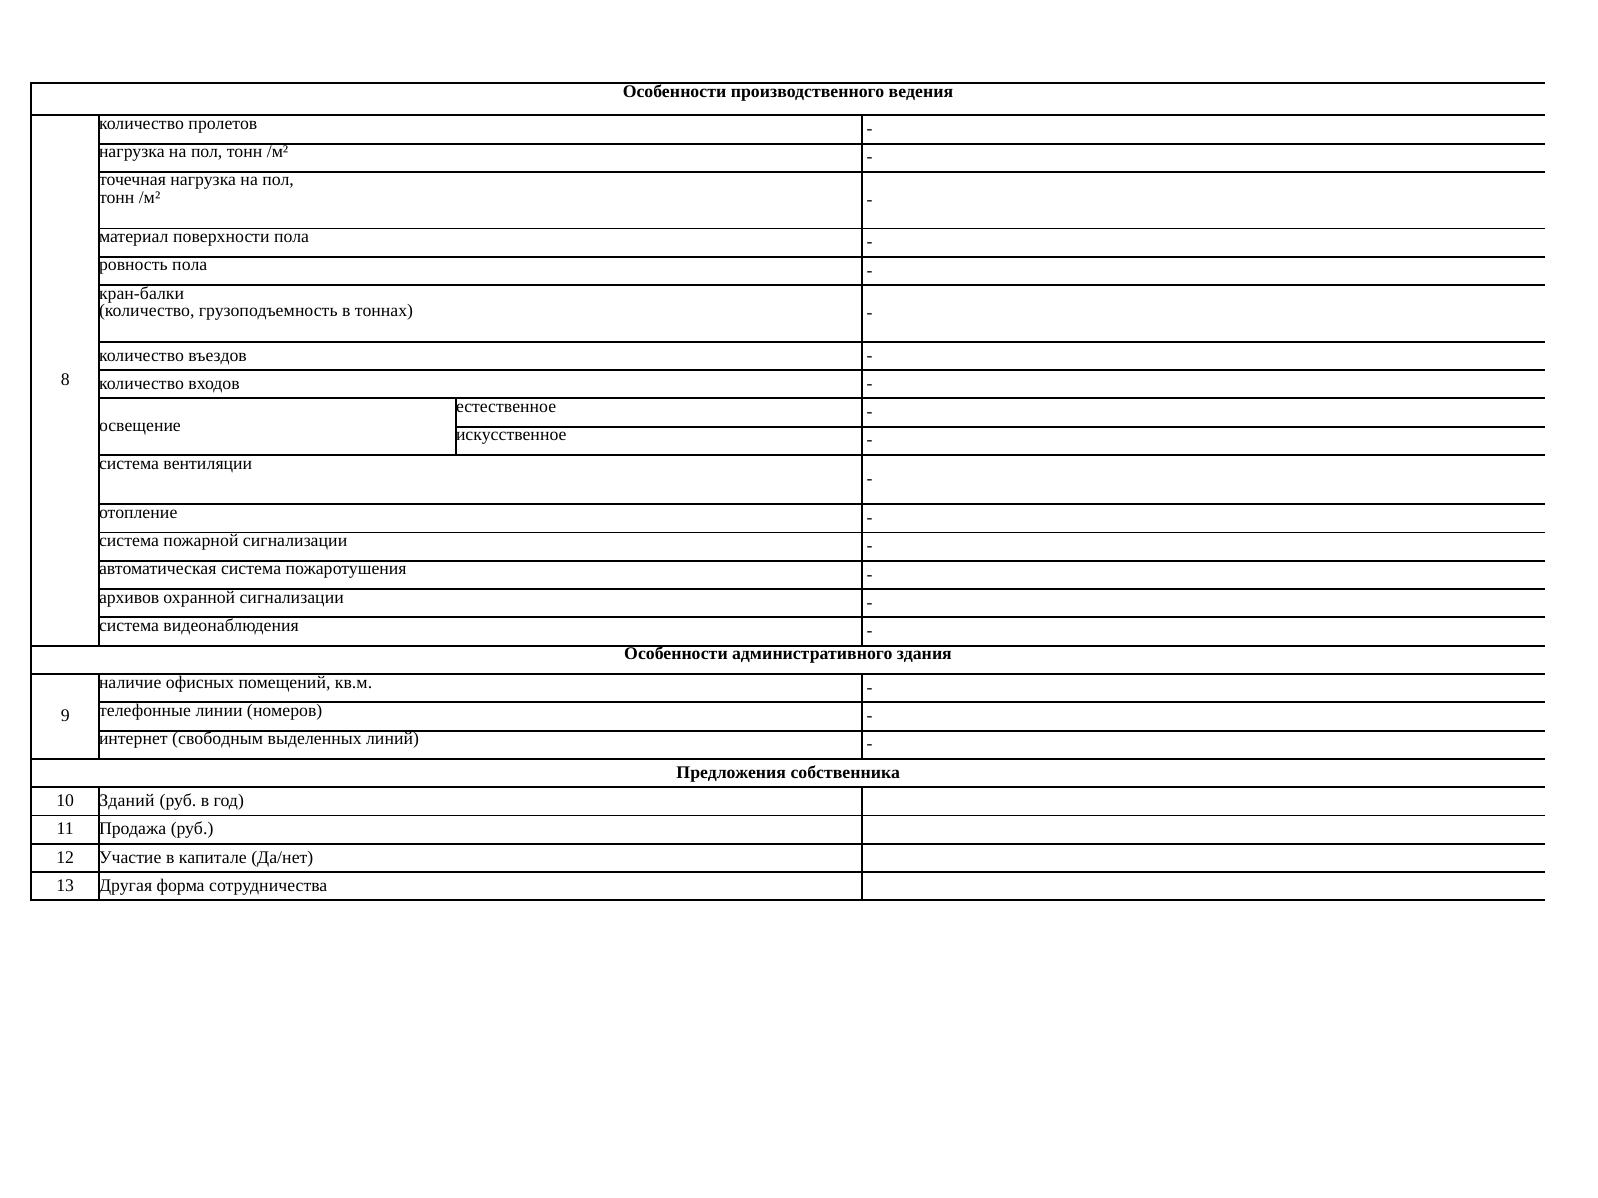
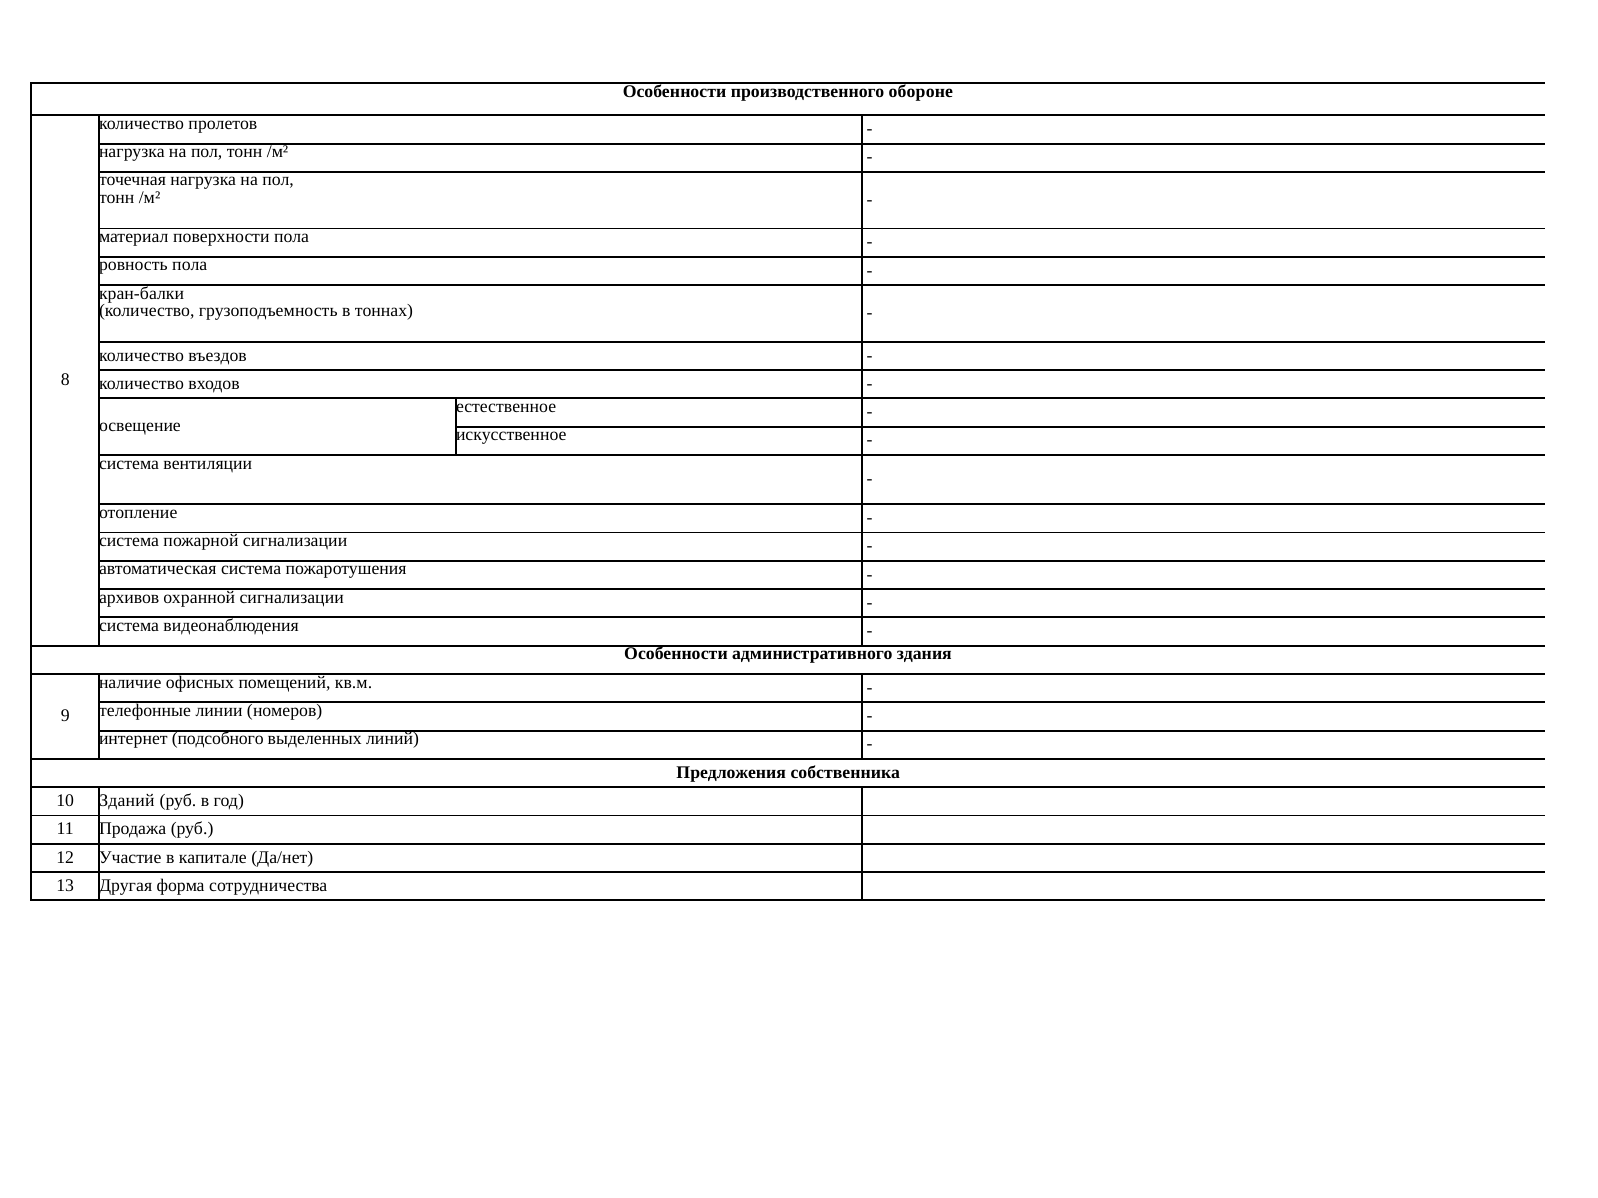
ведения: ведения -> обороне
свободным: свободным -> подсобного
